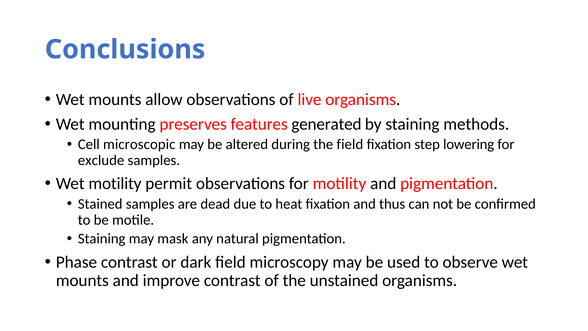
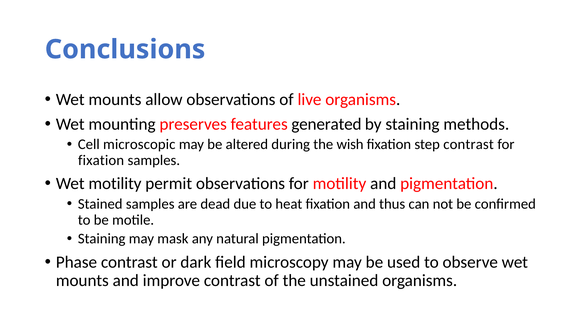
the field: field -> wish
step lowering: lowering -> contrast
exclude at (101, 160): exclude -> fixation
